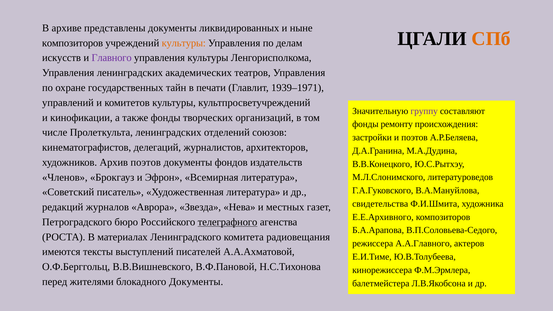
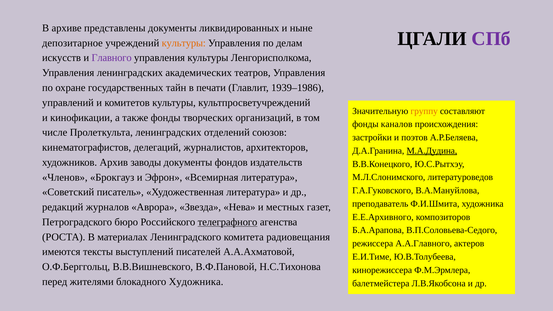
СПб colour: orange -> purple
композиторов at (73, 43): композиторов -> депозитарное
1939–1971: 1939–1971 -> 1939–1986
группу colour: purple -> orange
ремонту: ремонту -> каналов
М.А.Дудина underline: none -> present
Архив поэтов: поэтов -> заводы
свидетельства: свидетельства -> преподаватель
блокадного Документы: Документы -> Художника
